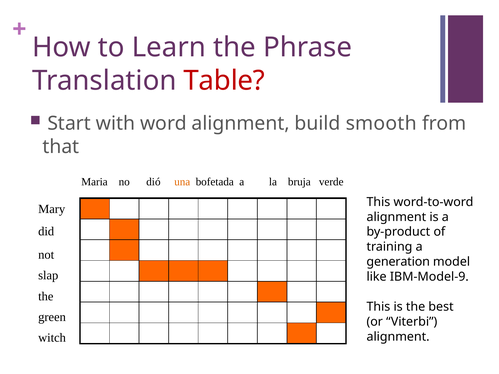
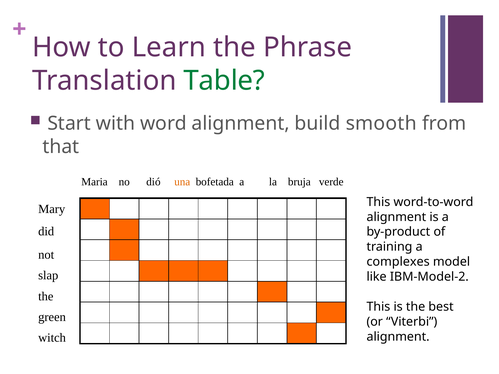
Table colour: red -> green
generation: generation -> complexes
IBM-Model-9: IBM-Model-9 -> IBM-Model-2
